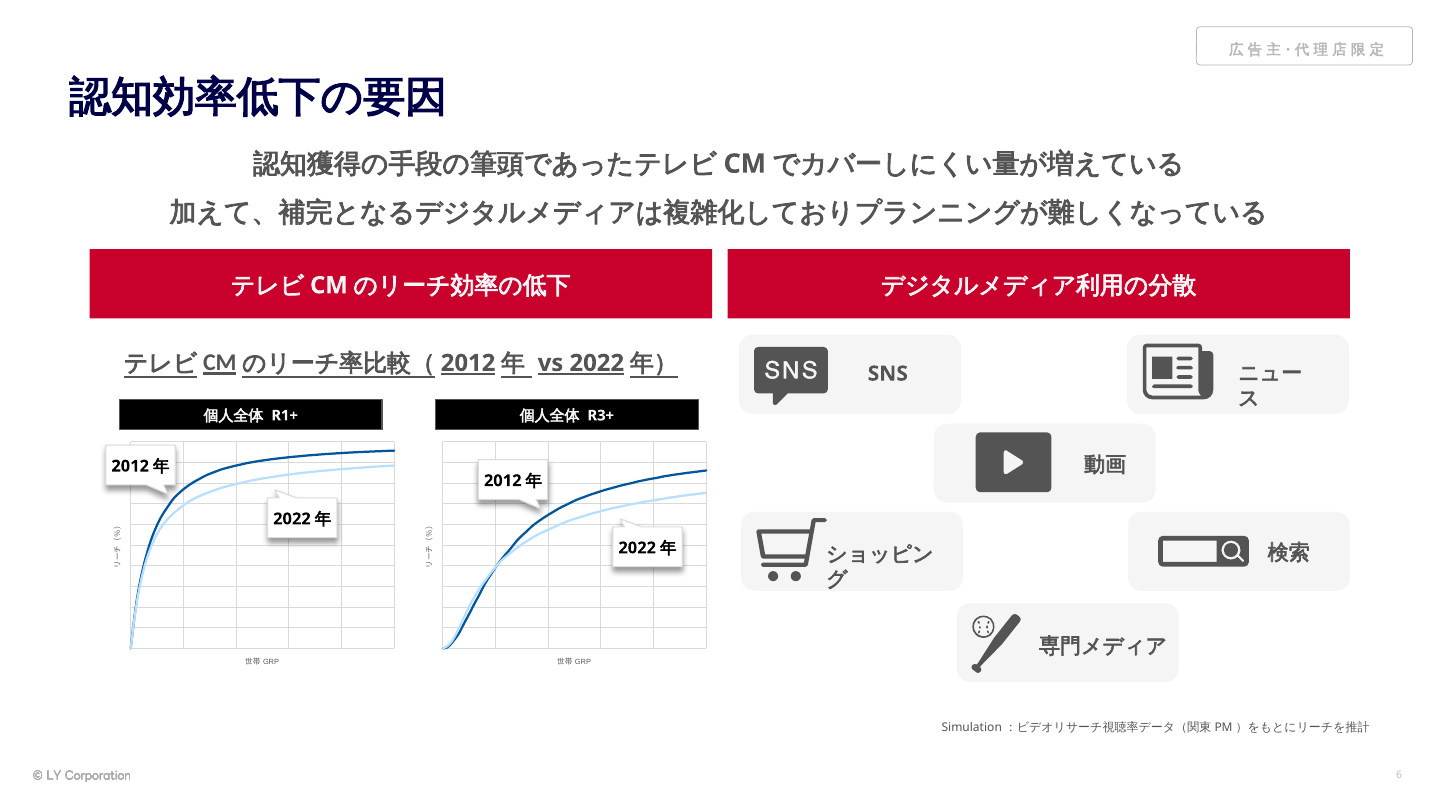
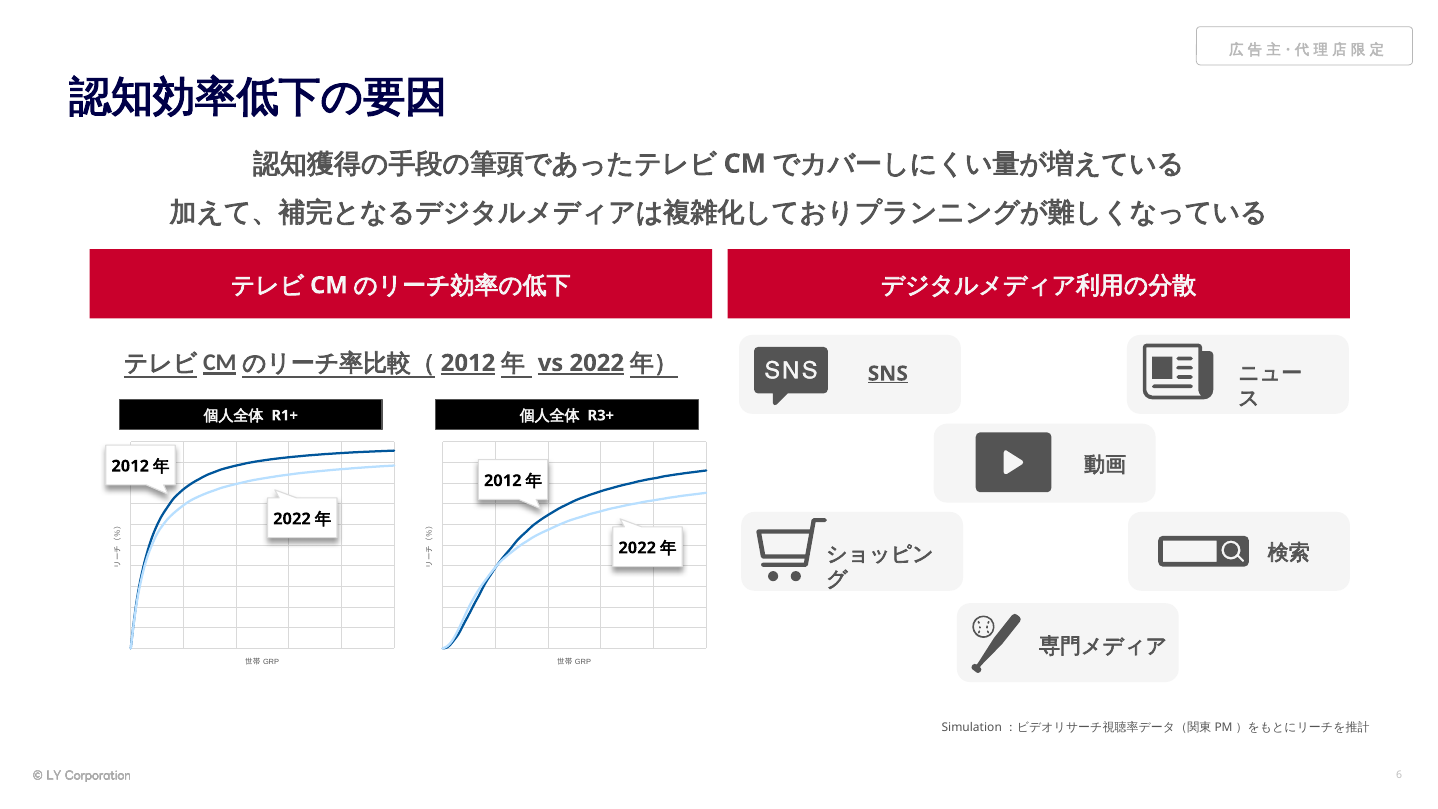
SNS underline: none -> present
